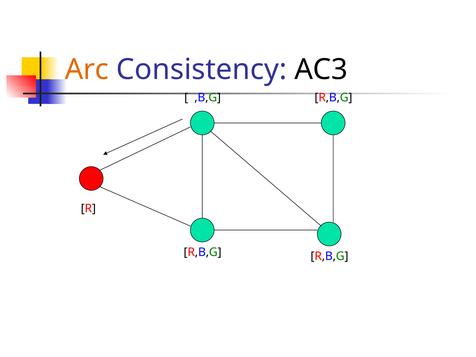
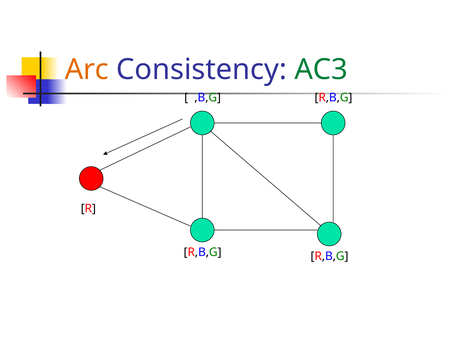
AC3 colour: black -> green
